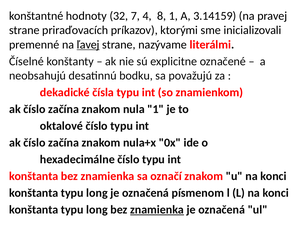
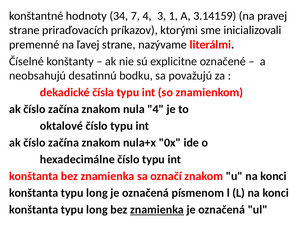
32: 32 -> 34
8: 8 -> 3
ľavej underline: present -> none
nula 1: 1 -> 4
